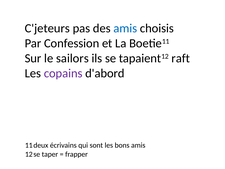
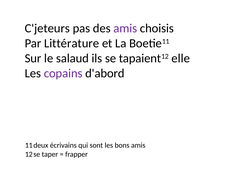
amis at (125, 28) colour: blue -> purple
Confession: Confession -> Littérature
sailors: sailors -> salaud
raft: raft -> elle
